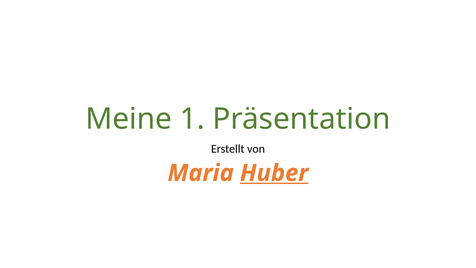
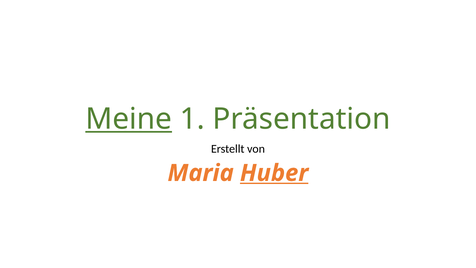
Meine underline: none -> present
